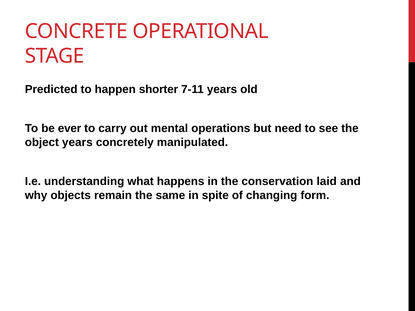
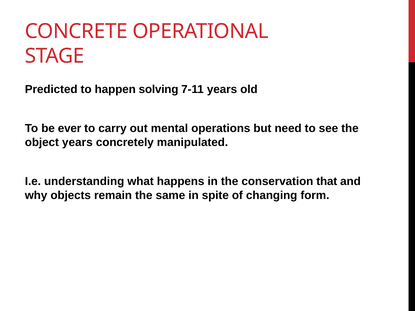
shorter: shorter -> solving
laid: laid -> that
